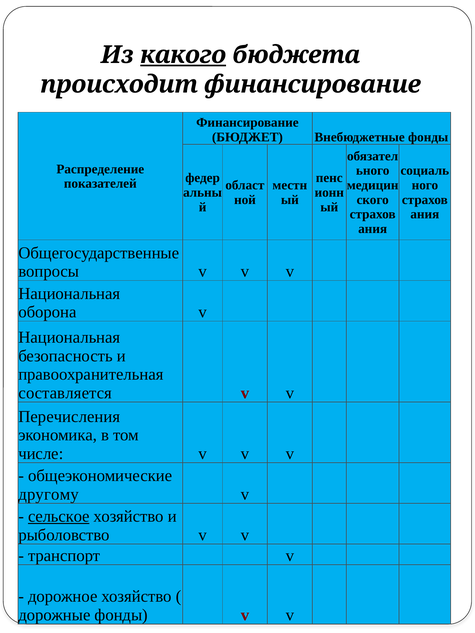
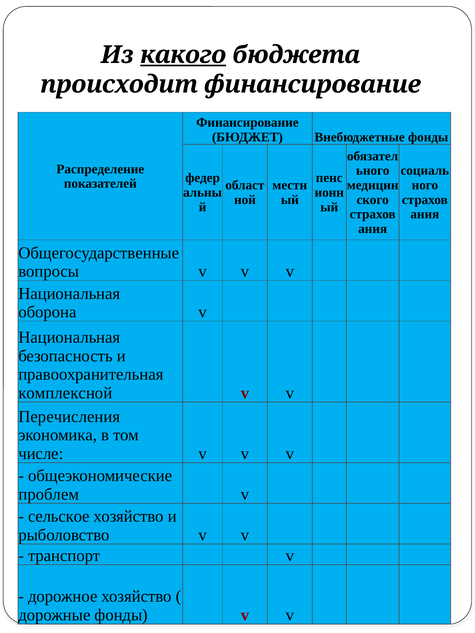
составляется: составляется -> комплексной
другому: другому -> проблем
сельское underline: present -> none
